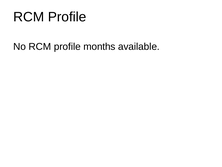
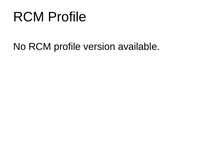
months: months -> version
